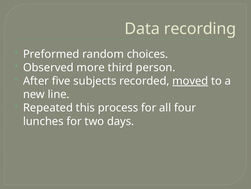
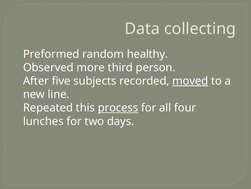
recording: recording -> collecting
choices: choices -> healthy
process underline: none -> present
